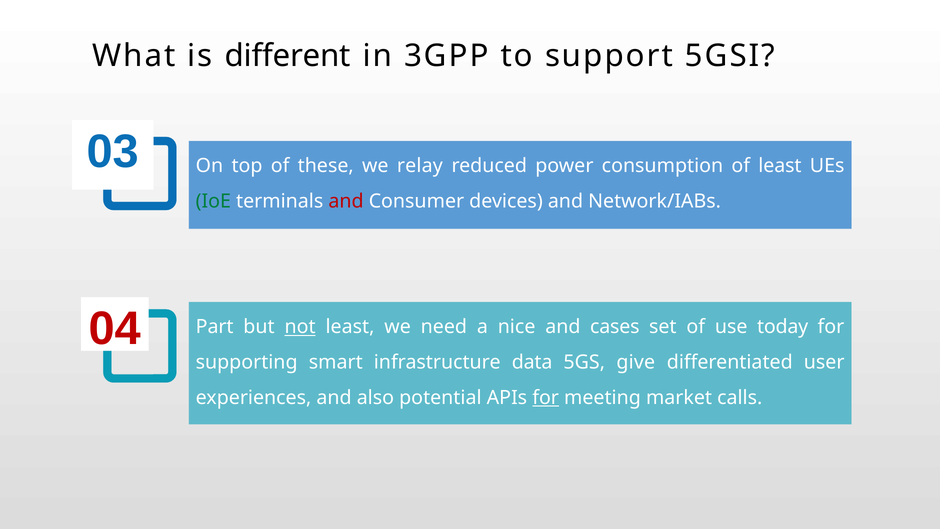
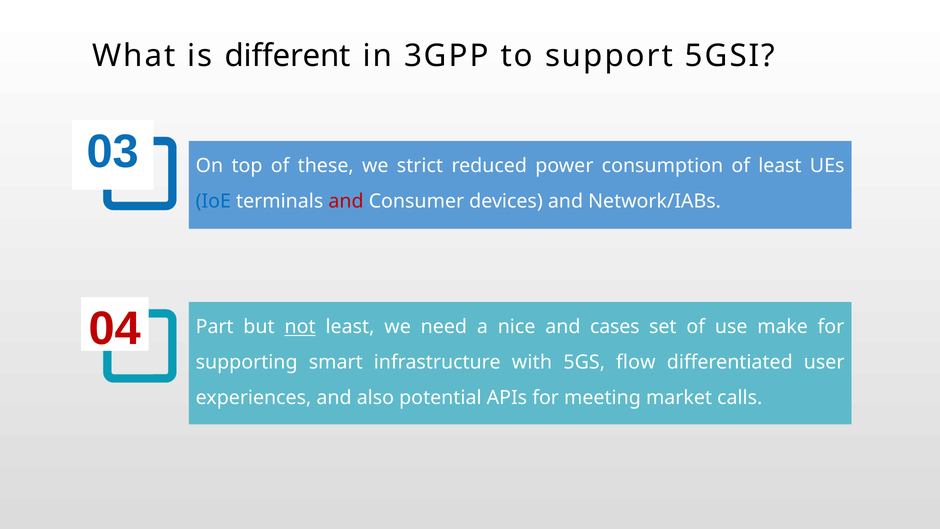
relay: relay -> strict
IoE colour: green -> blue
today: today -> make
data: data -> with
give: give -> flow
for at (546, 397) underline: present -> none
